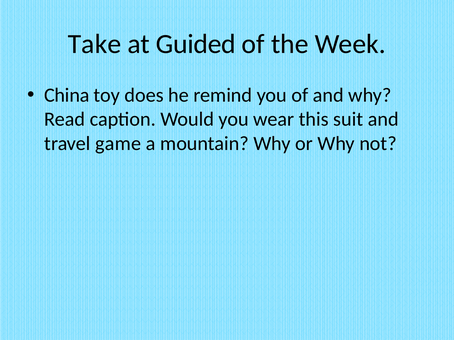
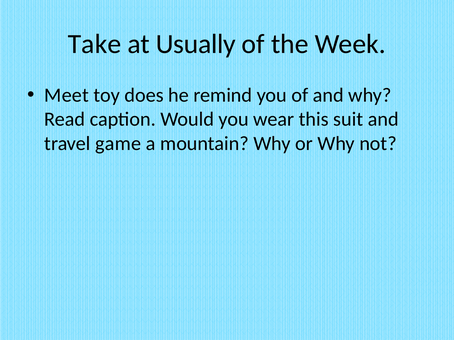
Guided: Guided -> Usually
China: China -> Meet
